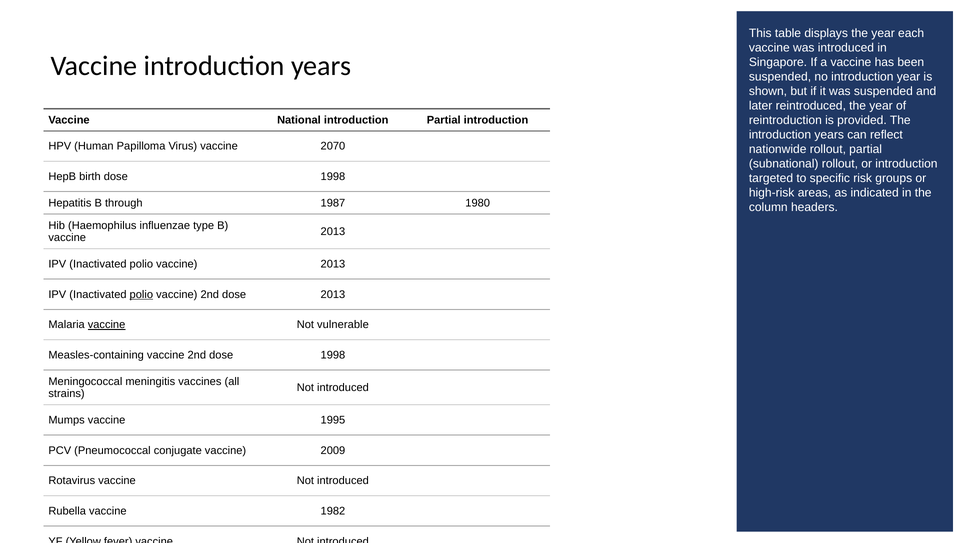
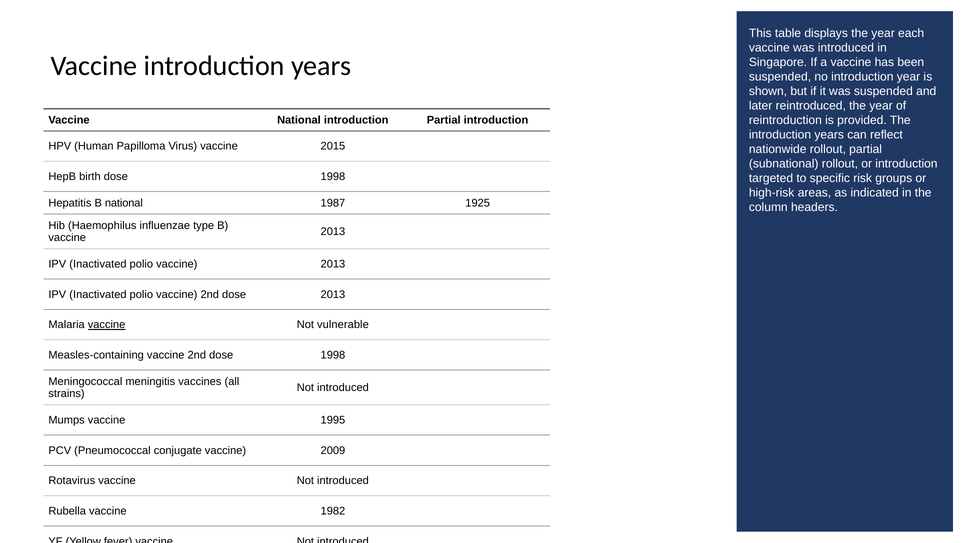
2070: 2070 -> 2015
B through: through -> national
1980: 1980 -> 1925
polio at (141, 294) underline: present -> none
